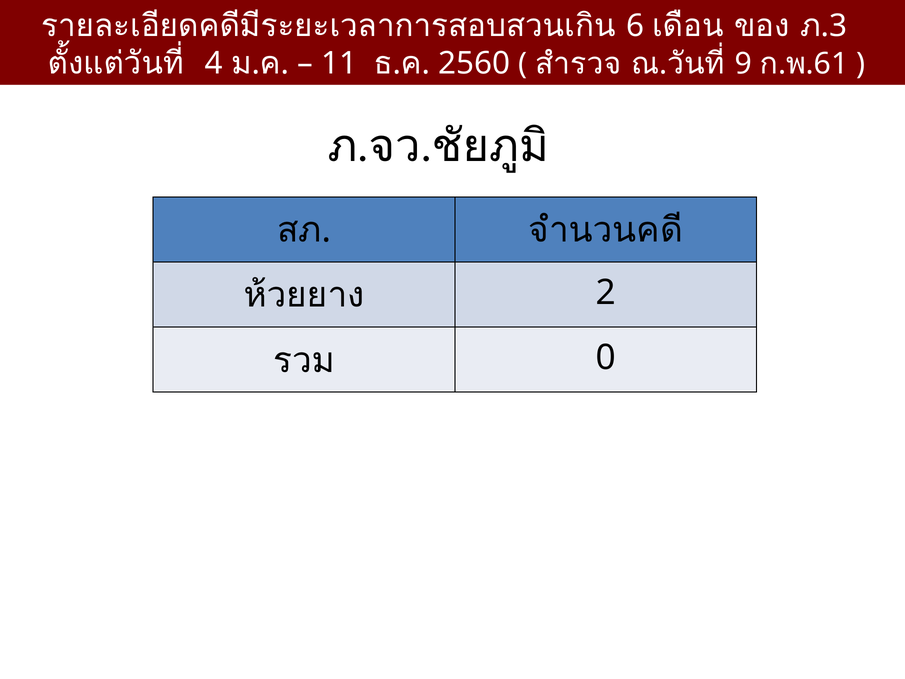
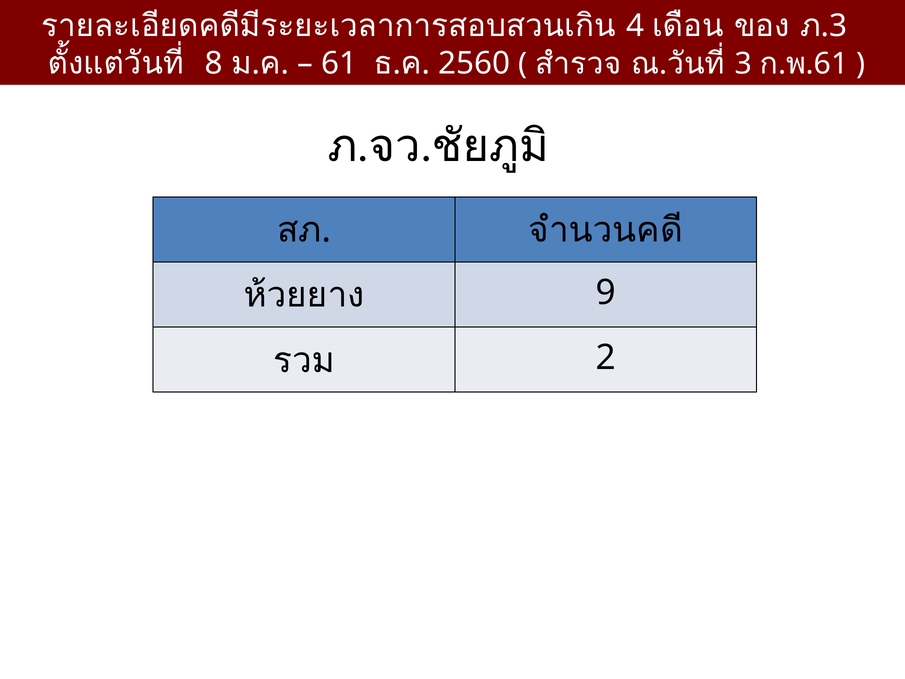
6: 6 -> 4
4: 4 -> 8
11: 11 -> 61
9: 9 -> 3
2: 2 -> 9
0: 0 -> 2
